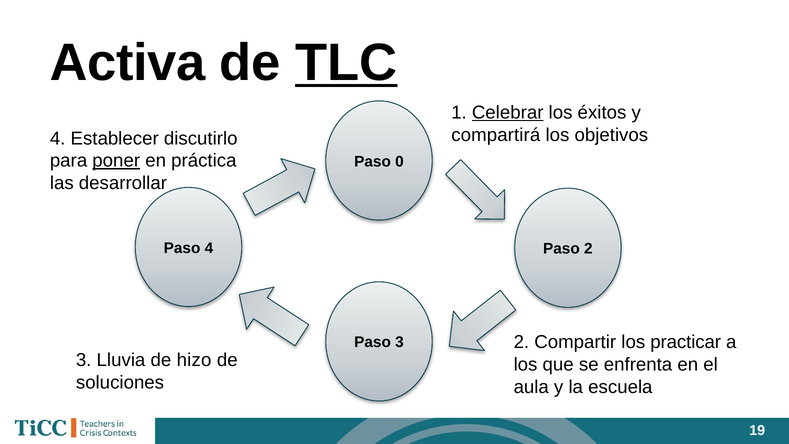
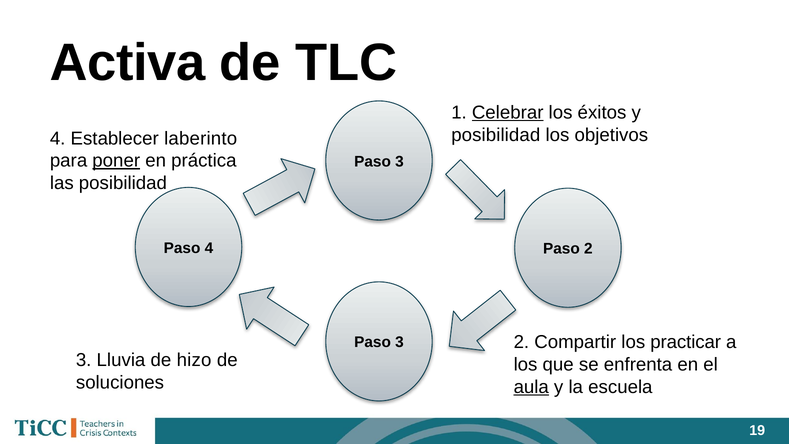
TLC underline: present -> none
compartirá at (496, 135): compartirá -> posibilidad
discutirlo: discutirlo -> laberinto
0 at (399, 161): 0 -> 3
las desarrollar: desarrollar -> posibilidad
aula underline: none -> present
